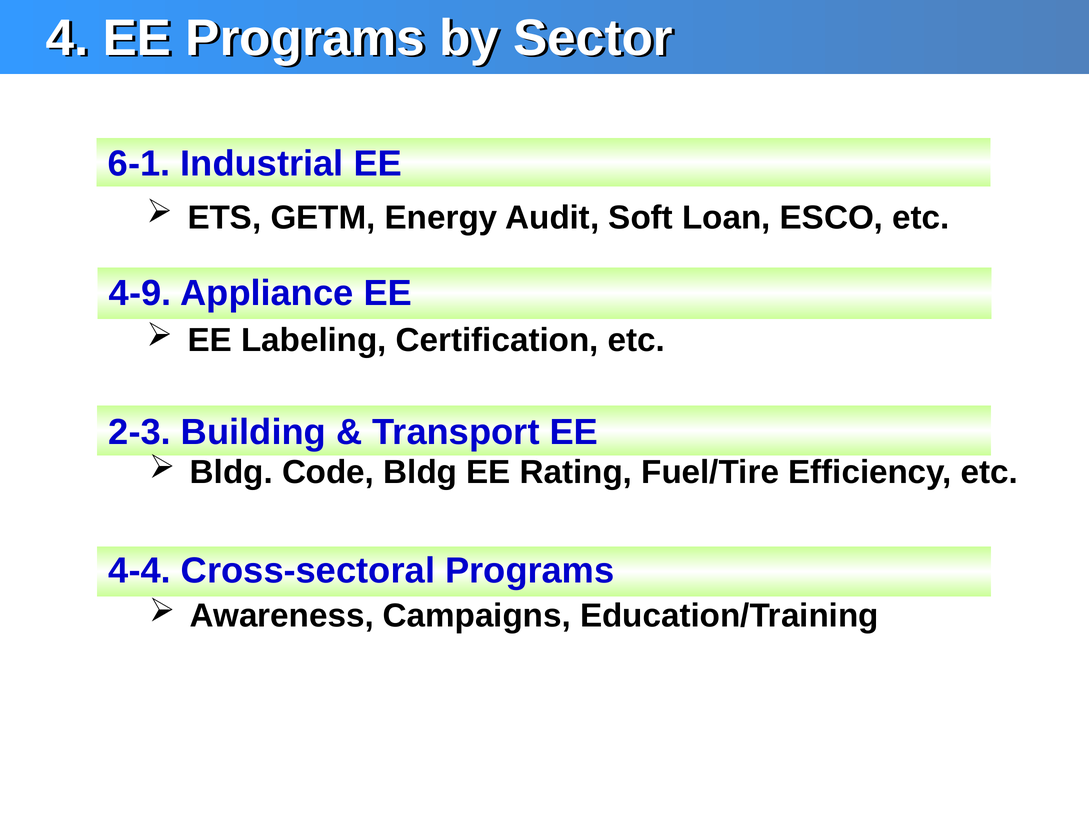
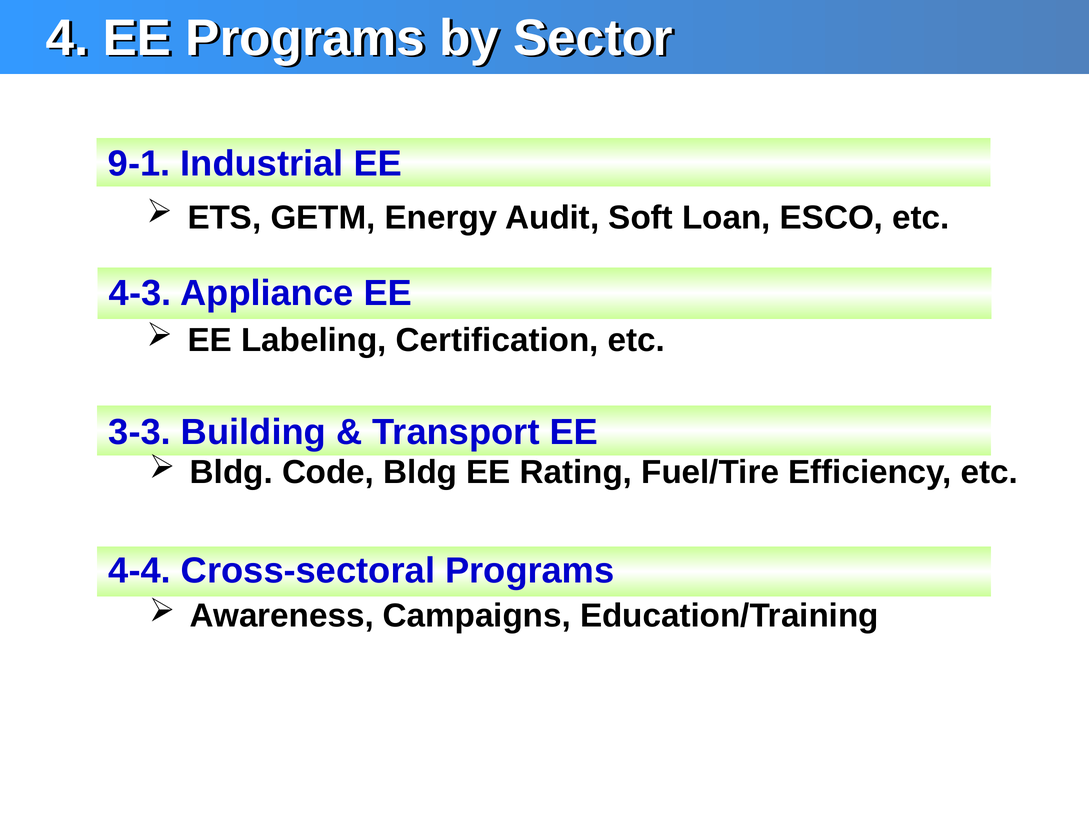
6-1: 6-1 -> 9-1
4-9: 4-9 -> 4-3
2-3: 2-3 -> 3-3
